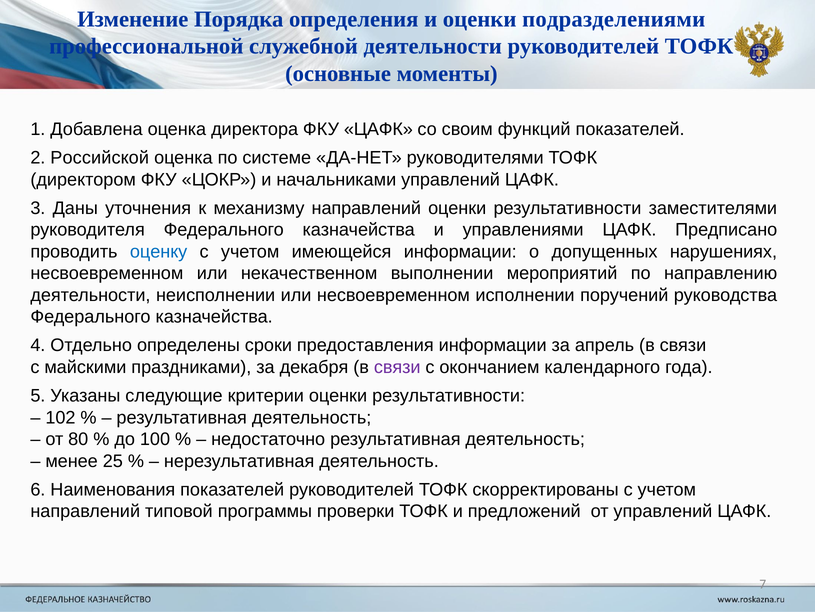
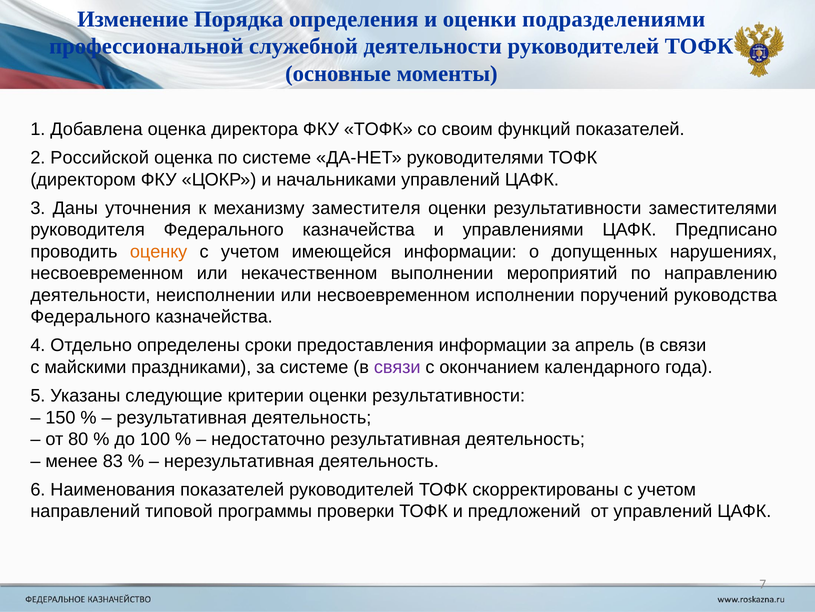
ФКУ ЦАФК: ЦАФК -> ТОФК
механизму направлений: направлений -> заместителя
оценку colour: blue -> orange
за декабря: декабря -> системе
102: 102 -> 150
25: 25 -> 83
